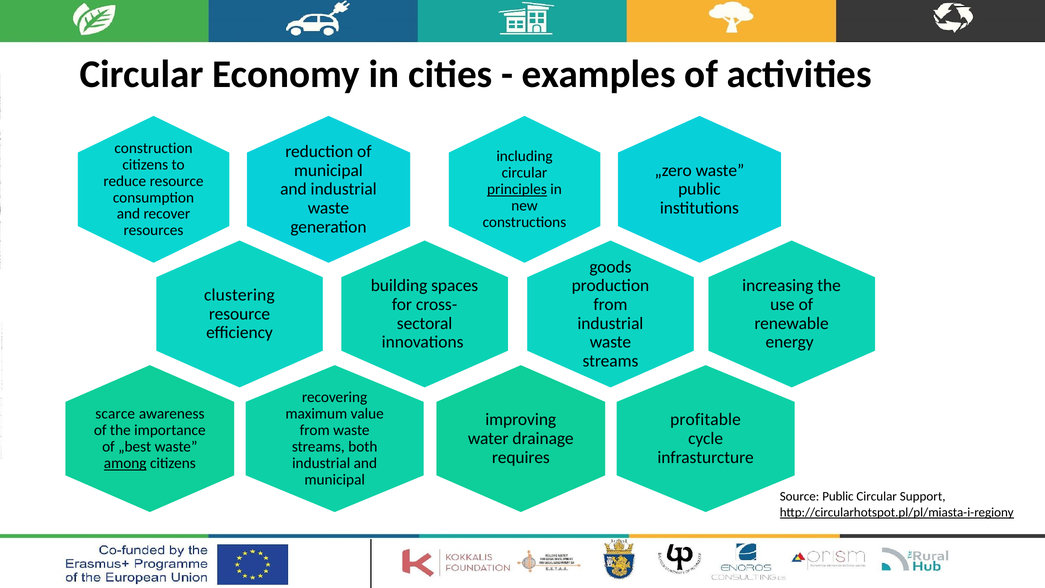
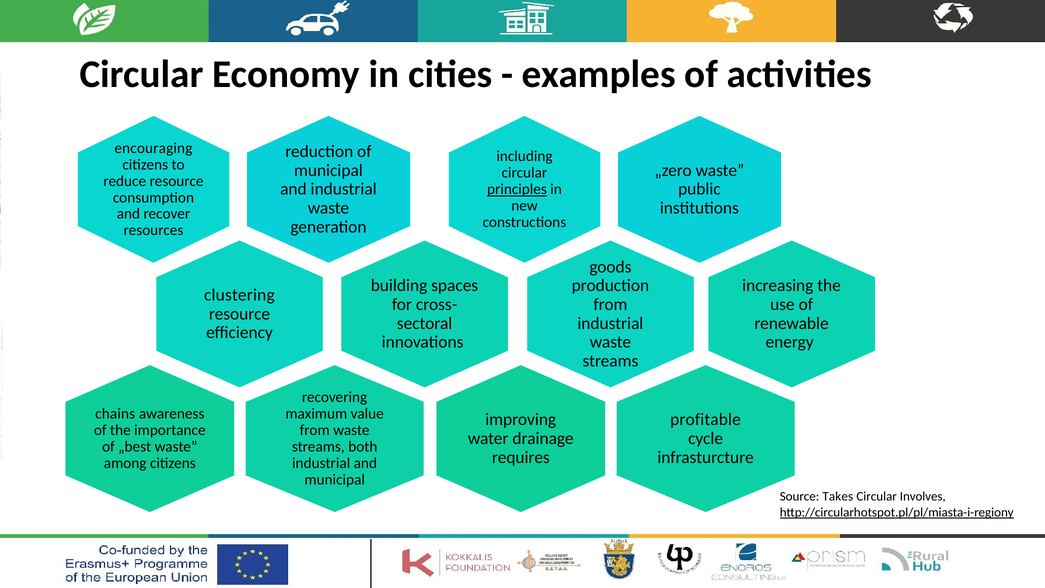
construction: construction -> encouraging
scarce: scarce -> chains
among underline: present -> none
Source Public: Public -> Takes
Support: Support -> Involves
